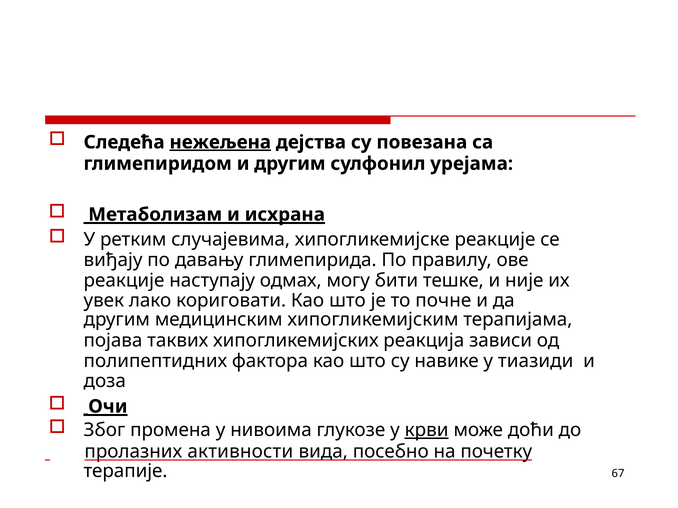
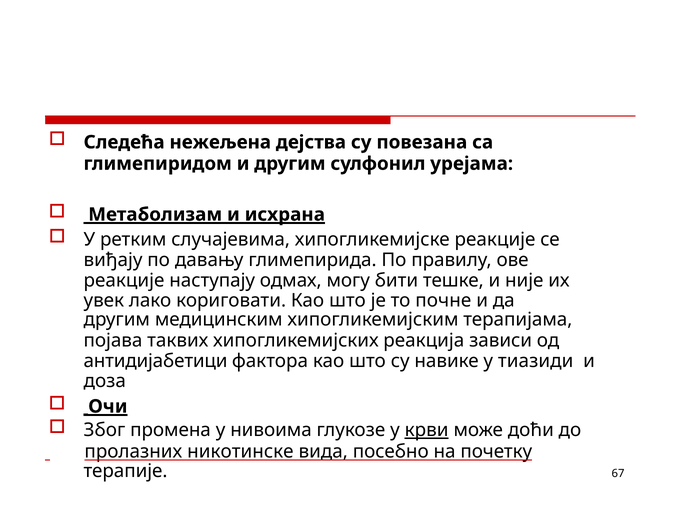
нежељена underline: present -> none
полипептидних: полипептидних -> антидијабетици
активности: активности -> никотинске
